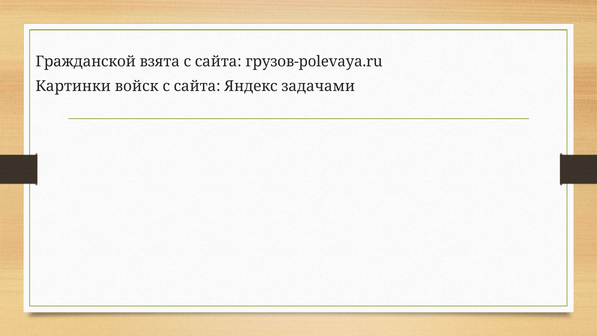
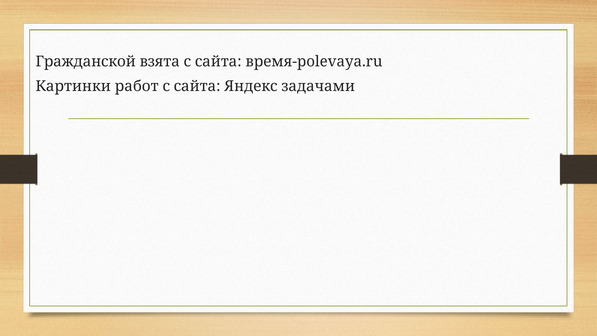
грузов-polevaya.ru: грузов-polevaya.ru -> время-polevaya.ru
войск: войск -> работ
